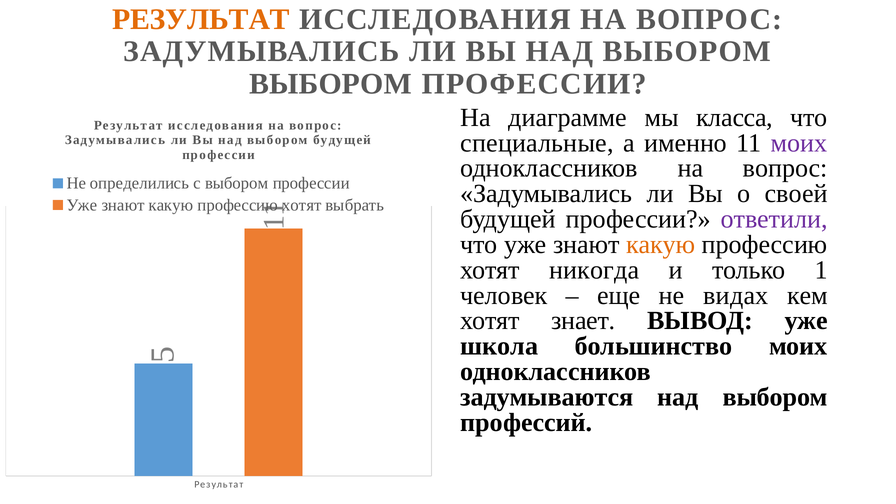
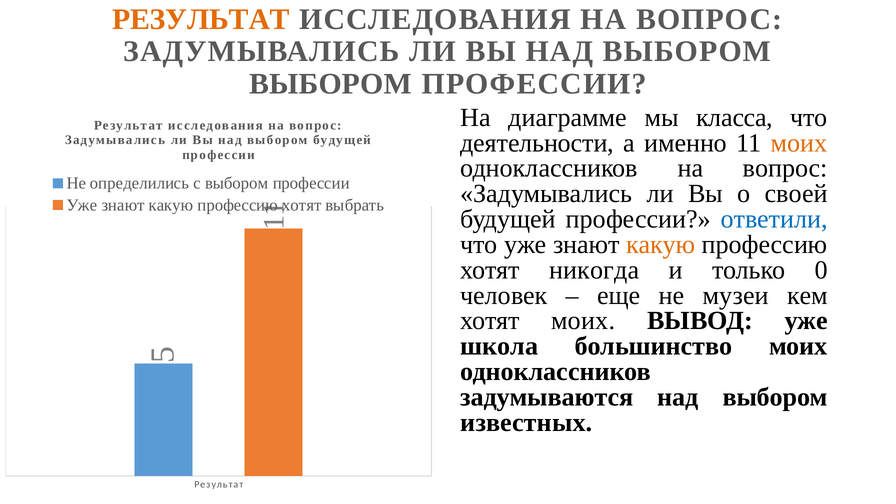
специальные: специальные -> деятельности
моих at (799, 143) colour: purple -> orange
ответили colour: purple -> blue
только 1: 1 -> 0
видах: видах -> музеи
хотят знает: знает -> моих
профессий: профессий -> известных
